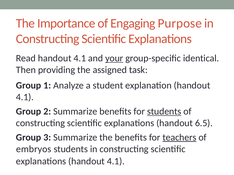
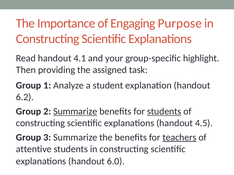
your underline: present -> none
identical: identical -> highlight
4.1 at (25, 97): 4.1 -> 6.2
Summarize at (75, 112) underline: none -> present
6.5: 6.5 -> 4.5
embryos: embryos -> attentive
explanations handout 4.1: 4.1 -> 6.0
